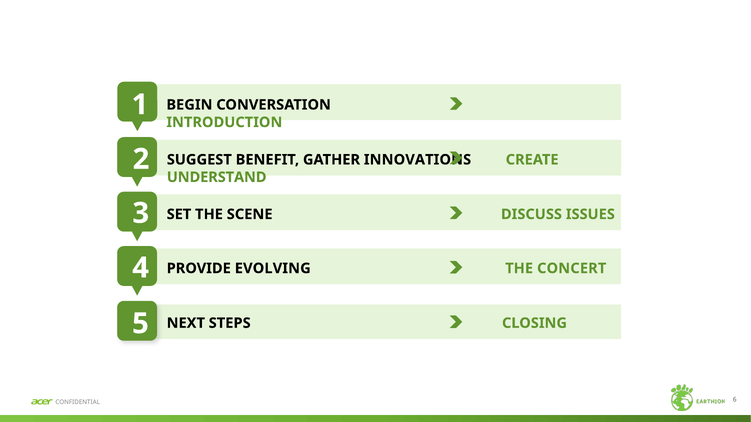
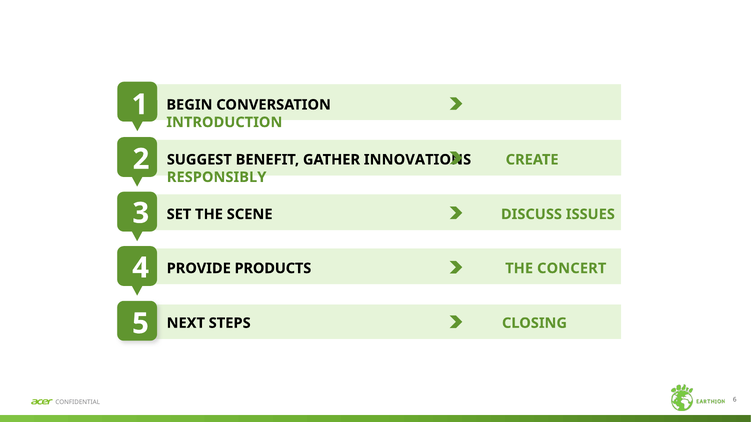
UNDERSTAND: UNDERSTAND -> RESPONSIBLY
EVOLVING: EVOLVING -> PRODUCTS
